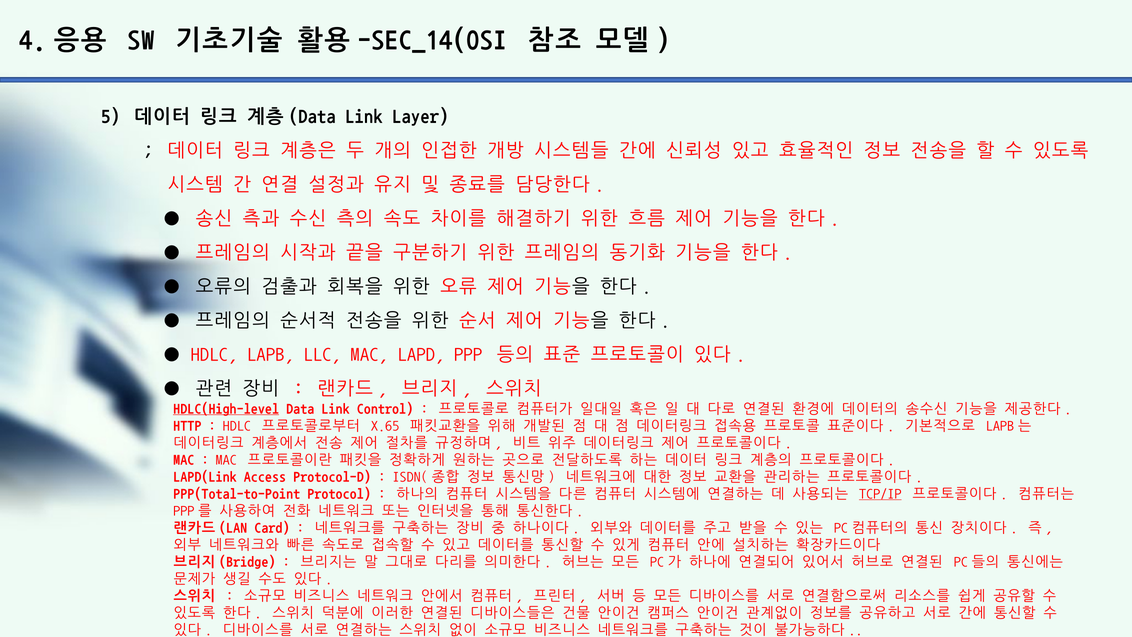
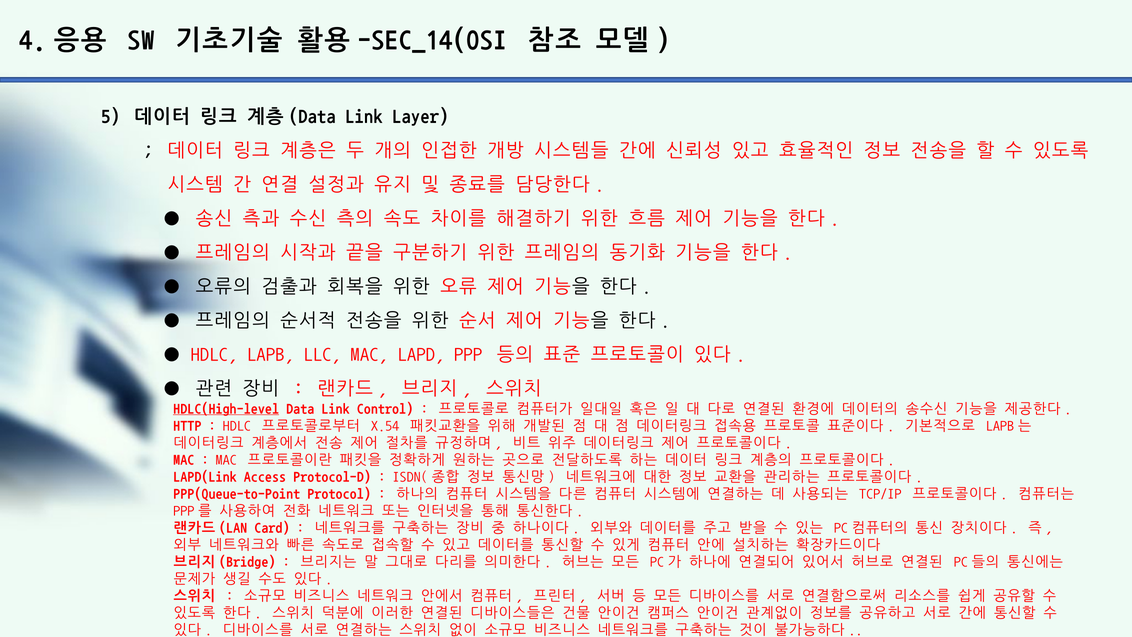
X.65: X.65 -> X.54
PPP(Total-to-Point: PPP(Total-to-Point -> PPP(Queue-to-Point
TCP/IP underline: present -> none
